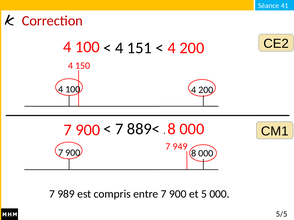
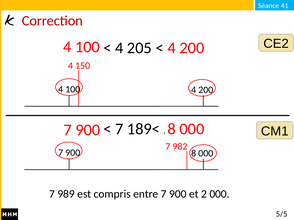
151: 151 -> 205
889<: 889< -> 189<
949: 949 -> 982
5: 5 -> 2
